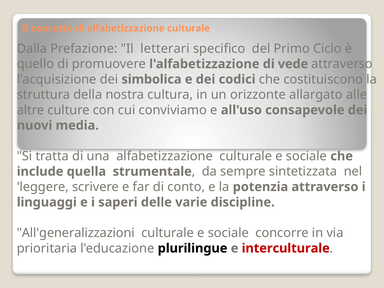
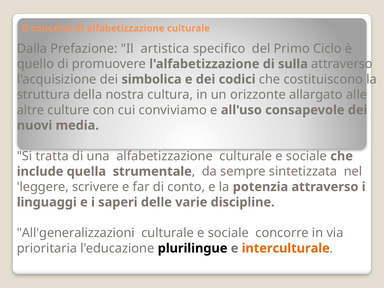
letterari: letterari -> artistica
vede: vede -> sulla
interculturale colour: red -> orange
